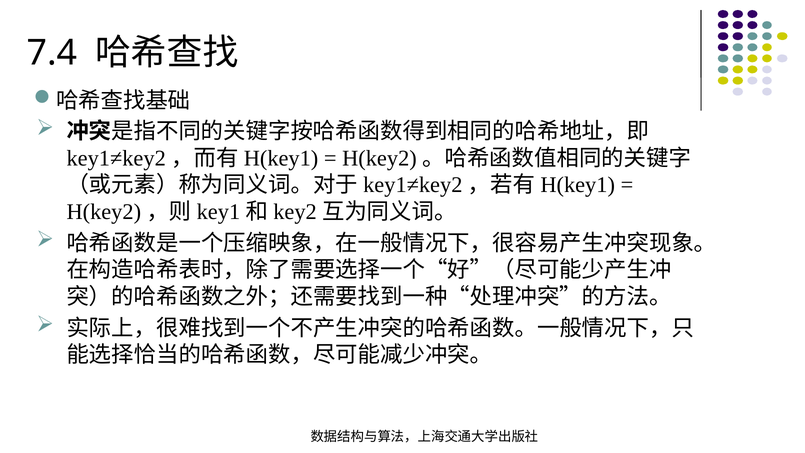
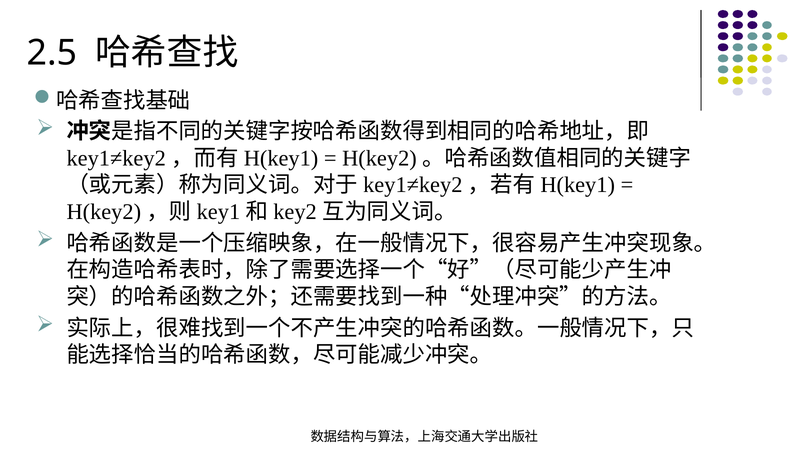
7.4: 7.4 -> 2.5
